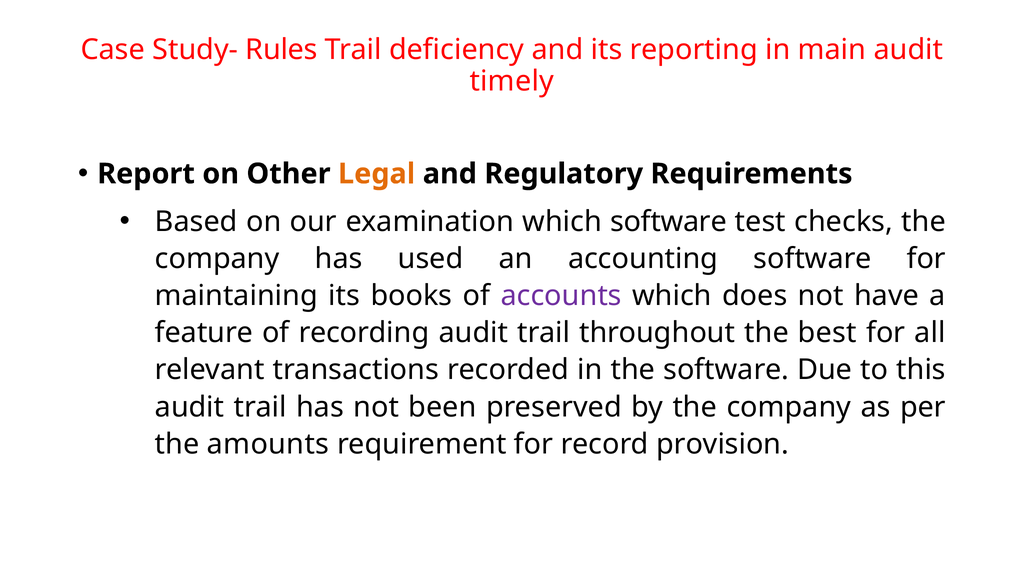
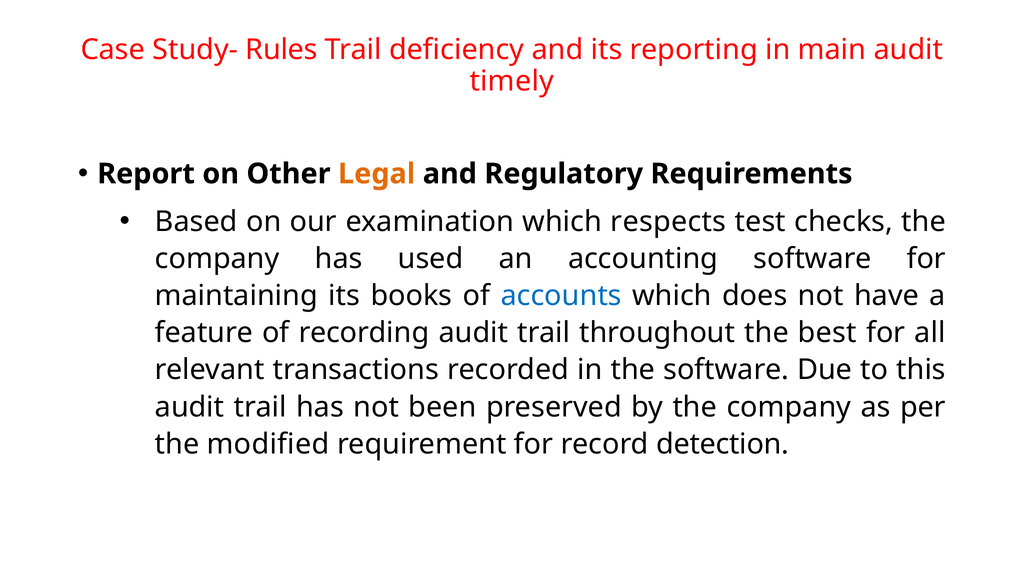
which software: software -> respects
accounts colour: purple -> blue
amounts: amounts -> modified
provision: provision -> detection
